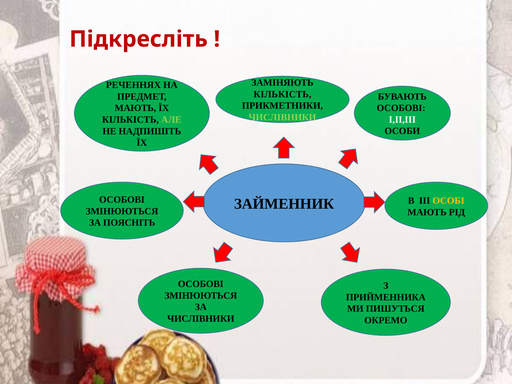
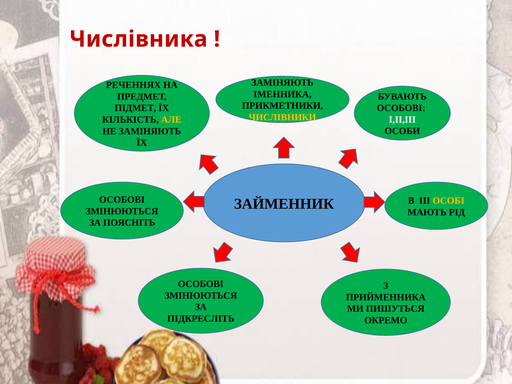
Підкресліть: Підкресліть -> Числівника
КІЛЬКІСТЬ at (282, 94): КІЛЬКІСТЬ -> ІМЕННИКА
МАЮТЬ at (135, 108): МАЮТЬ -> ПІДМЕТ
ЧИСЛІВНИКИ at (282, 117) colour: light green -> yellow
АЛЕ colour: light green -> yellow
НЕ НАДПИШІТЬ: НАДПИШІТЬ -> ЗАМІНЯЮТЬ
ЧИСЛІВНИКИ at (201, 319): ЧИСЛІВНИКИ -> ПІДКРЕСЛІТЬ
